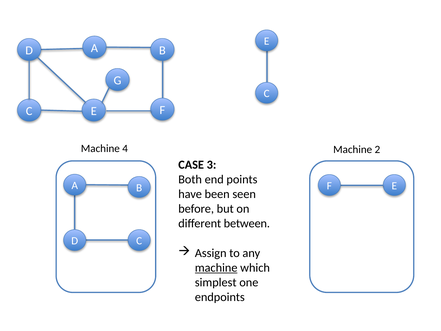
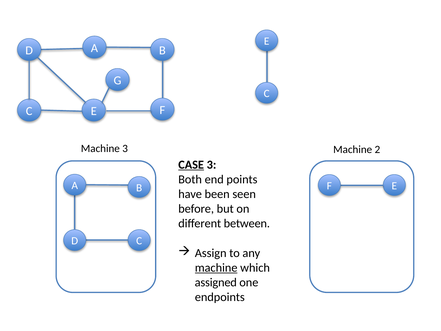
Machine 4: 4 -> 3
CASE underline: none -> present
simplest: simplest -> assigned
